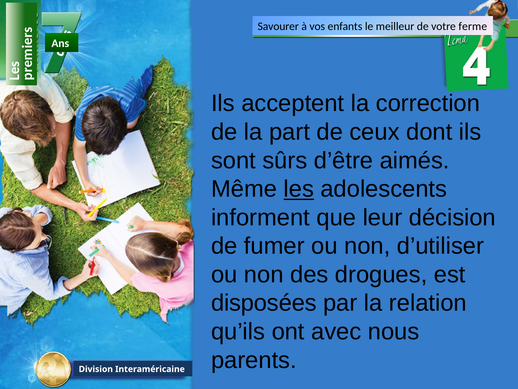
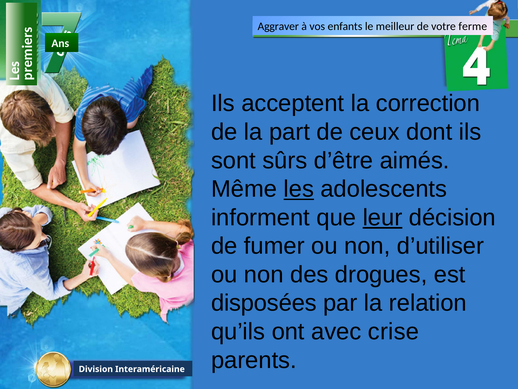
Savourer: Savourer -> Aggraver
leur underline: none -> present
nous: nous -> crise
